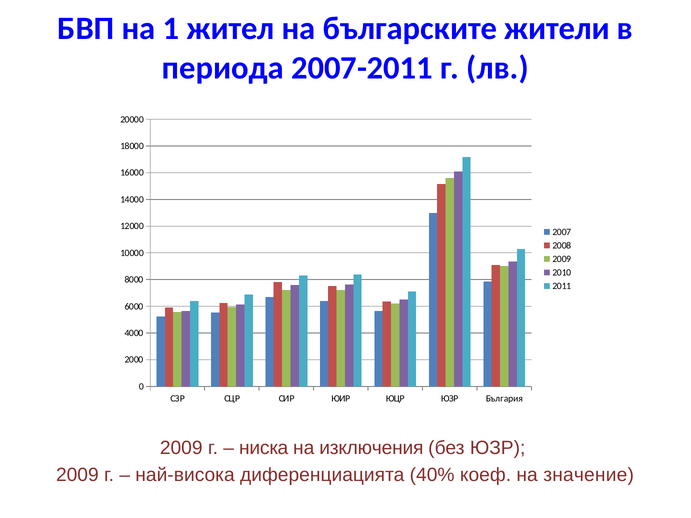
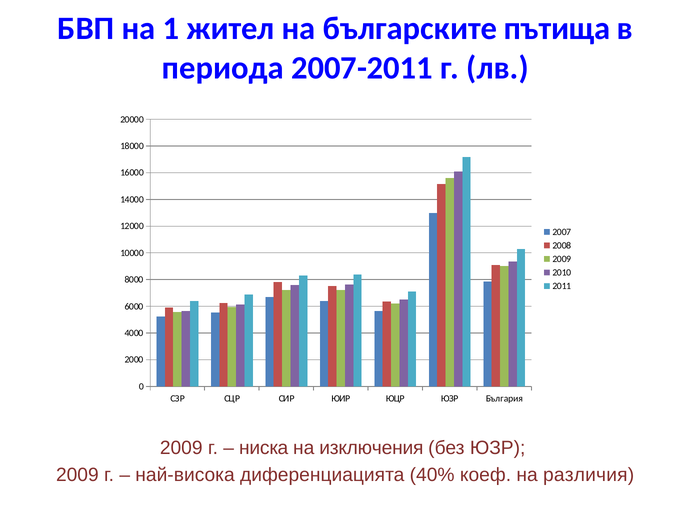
жители: жители -> пътища
значение: значение -> различия
